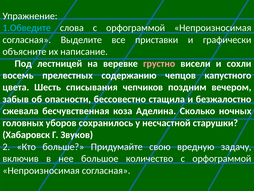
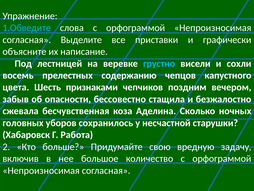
грустно colour: pink -> light blue
списывания: списывания -> признаками
Звуков: Звуков -> Работа
